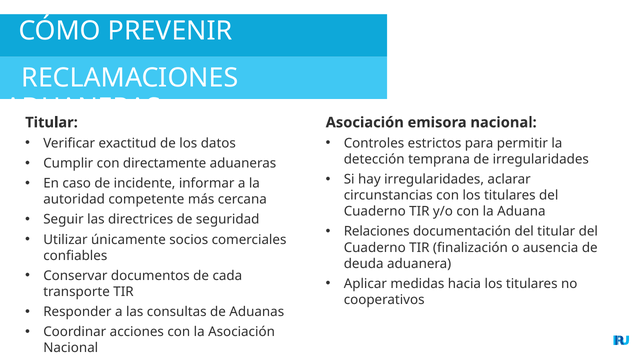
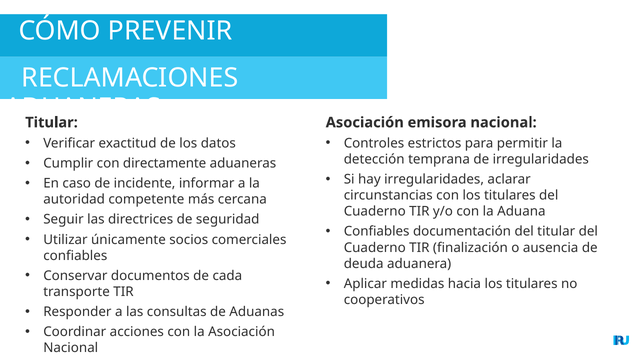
Relaciones at (377, 232): Relaciones -> Confiables
